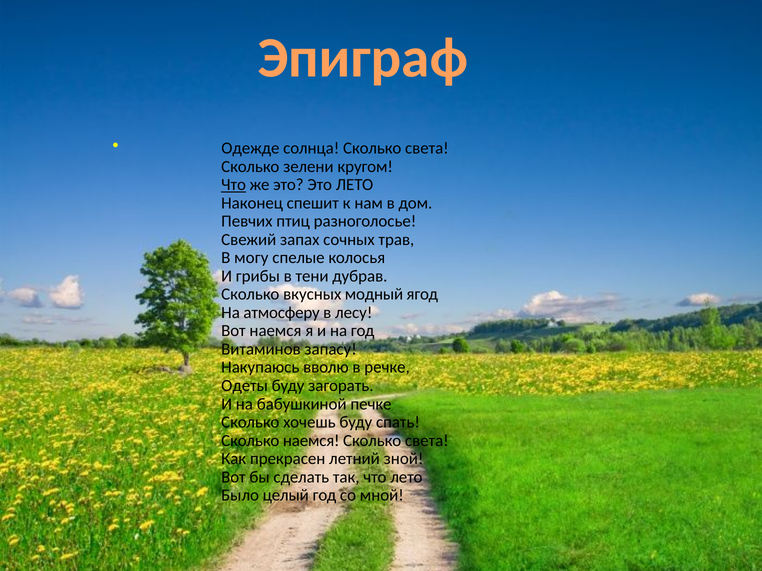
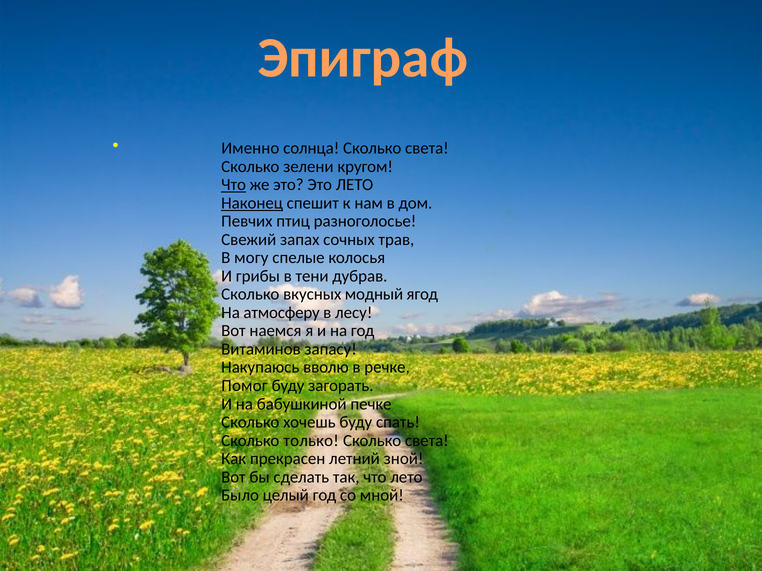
Одежде: Одежде -> Именно
Наконец underline: none -> present
Одеты: Одеты -> Помог
Сколько наемся: наемся -> только
